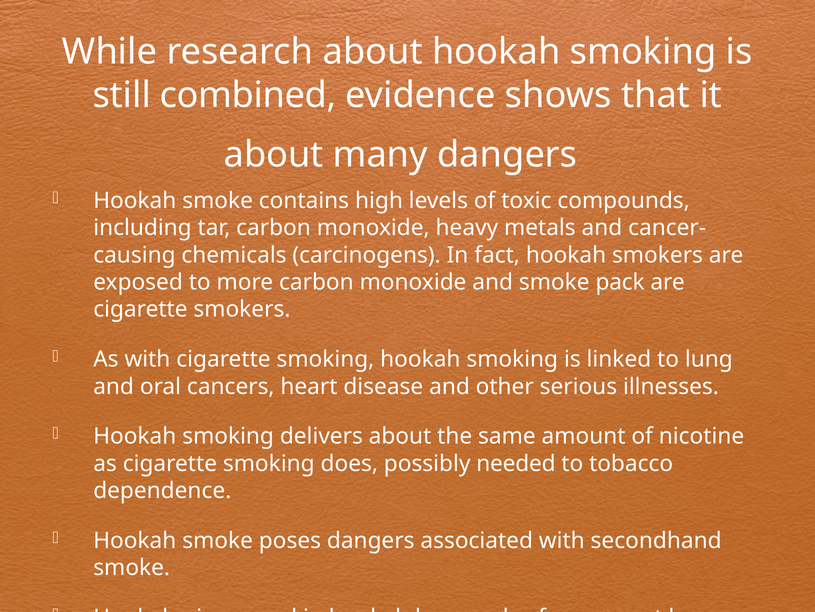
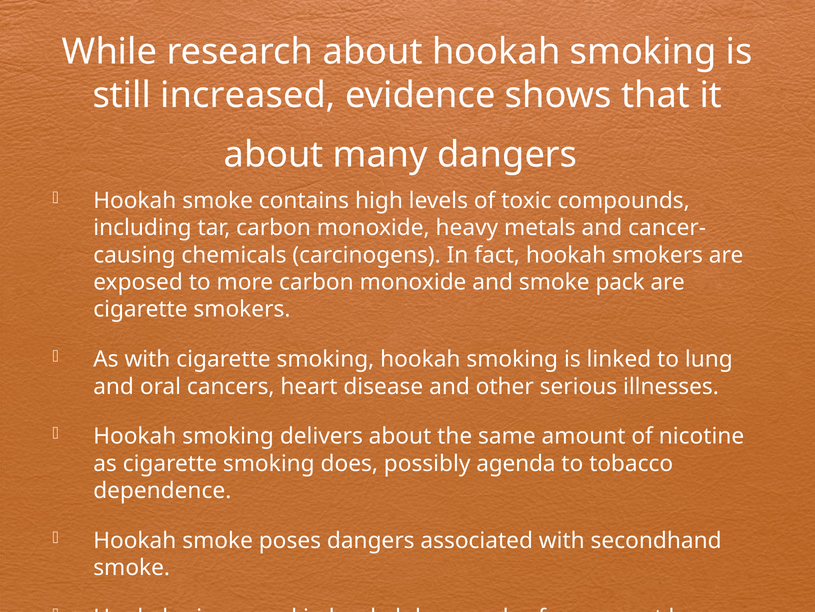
combined: combined -> increased
needed: needed -> agenda
